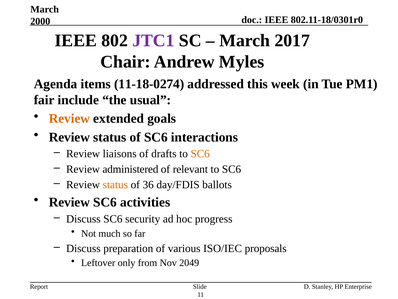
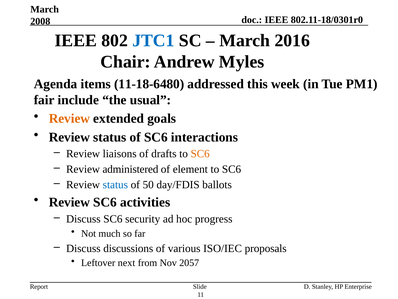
2000: 2000 -> 2008
JTC1 colour: purple -> blue
2017: 2017 -> 2016
11-18-0274: 11-18-0274 -> 11-18-6480
relevant: relevant -> element
status at (115, 185) colour: orange -> blue
36: 36 -> 50
preparation: preparation -> discussions
only: only -> next
2049: 2049 -> 2057
